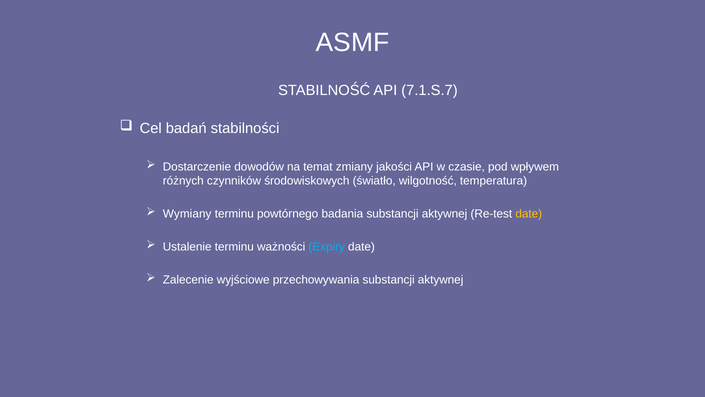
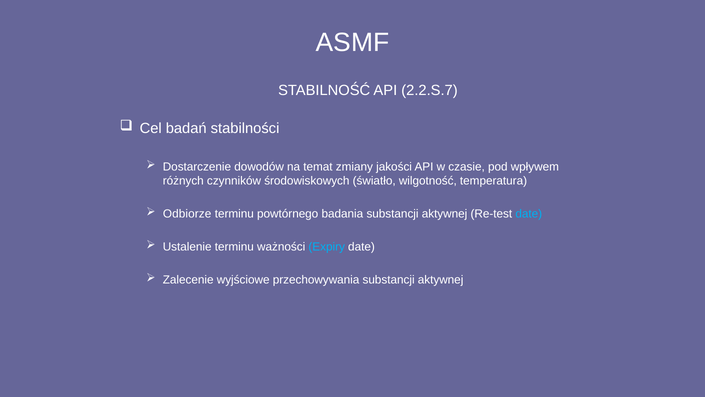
7.1.S.7: 7.1.S.7 -> 2.2.S.7
Wymiany: Wymiany -> Odbiorze
date at (529, 214) colour: yellow -> light blue
